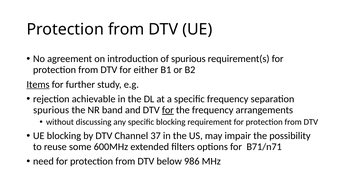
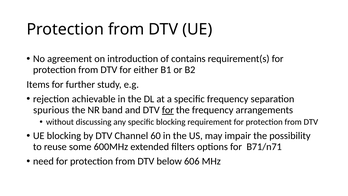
of spurious: spurious -> contains
Items underline: present -> none
37: 37 -> 60
986: 986 -> 606
